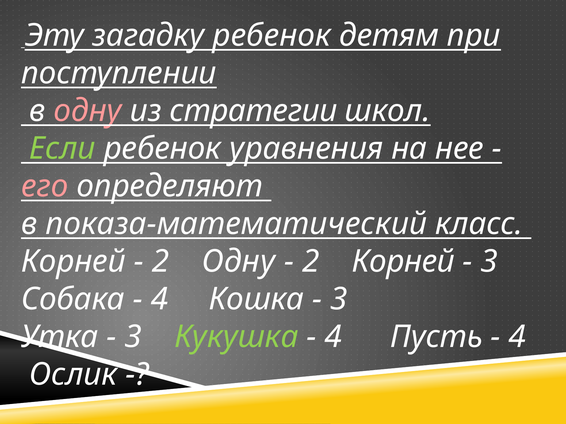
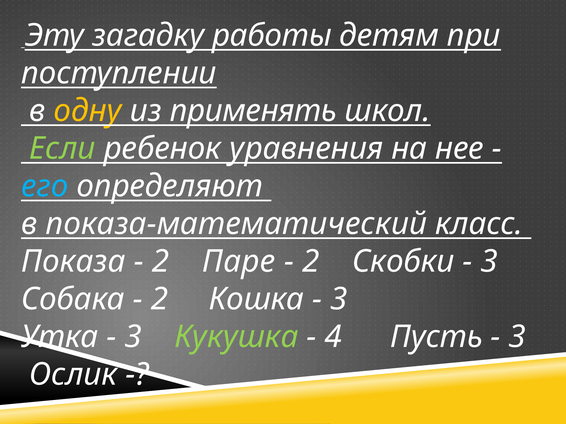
загадку ребенок: ребенок -> работы
одну at (88, 111) colour: pink -> yellow
стратегии: стратегии -> применять
его colour: pink -> light blue
Корней at (73, 262): Корней -> Показа
2 Одну: Одну -> Паре
2 Корней: Корней -> Скобки
4 at (160, 300): 4 -> 2
4 at (517, 337): 4 -> 3
